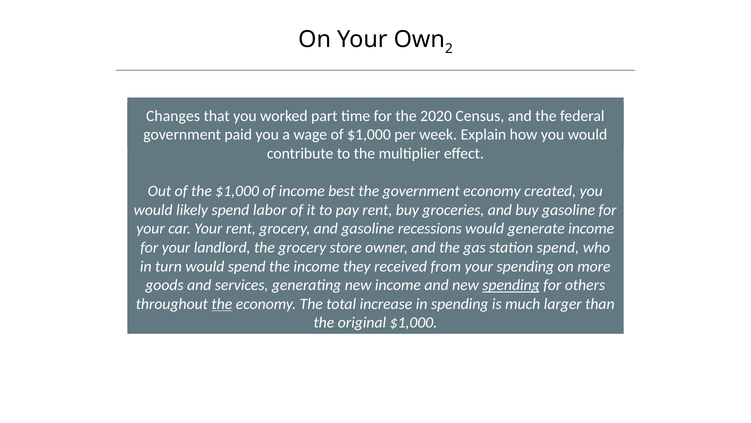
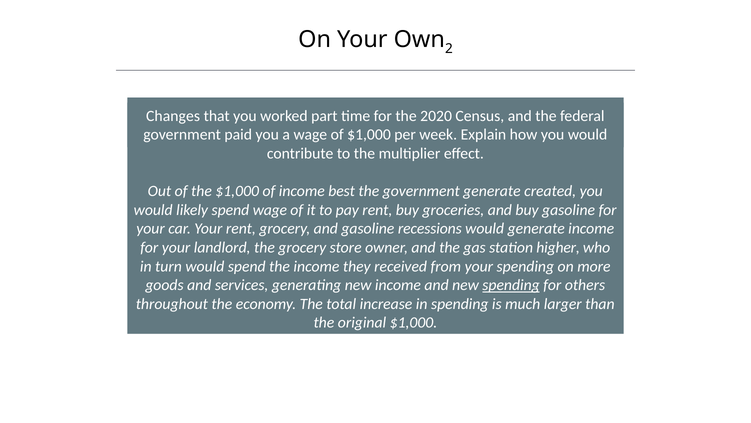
government economy: economy -> generate
spend labor: labor -> wage
station spend: spend -> higher
the at (222, 304) underline: present -> none
